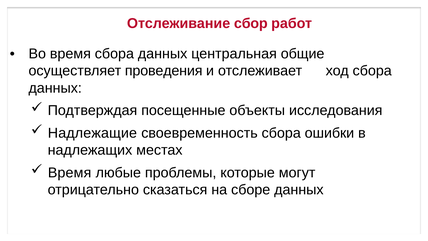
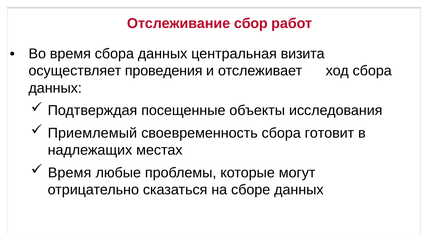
общие: общие -> визита
Надлежащие: Надлежащие -> Приемлемый
ошибки: ошибки -> готовит
